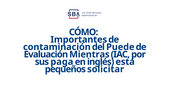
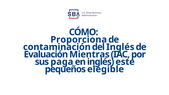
Importantes: Importantes -> Proporciona
del Puede: Puede -> Inglés
está: está -> este
solicitar: solicitar -> elegible
